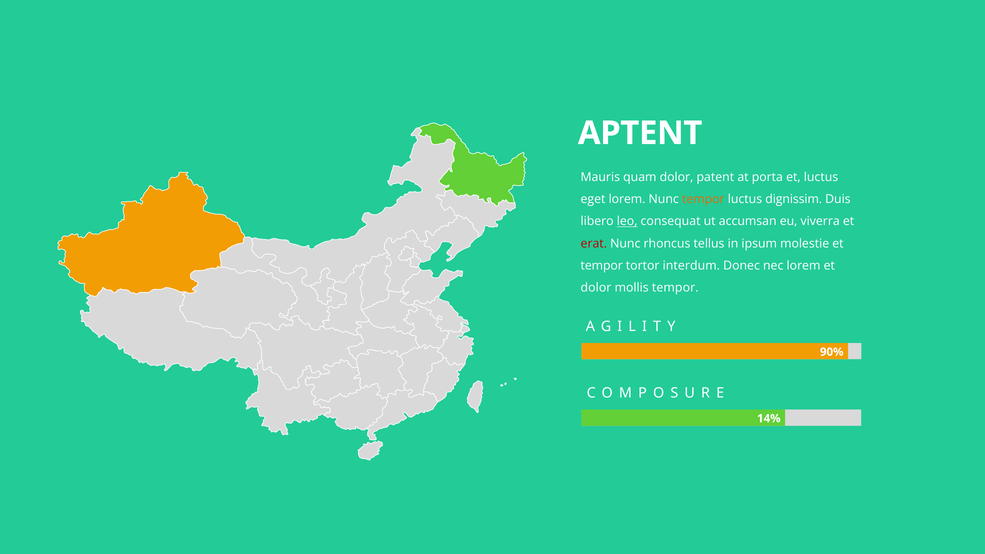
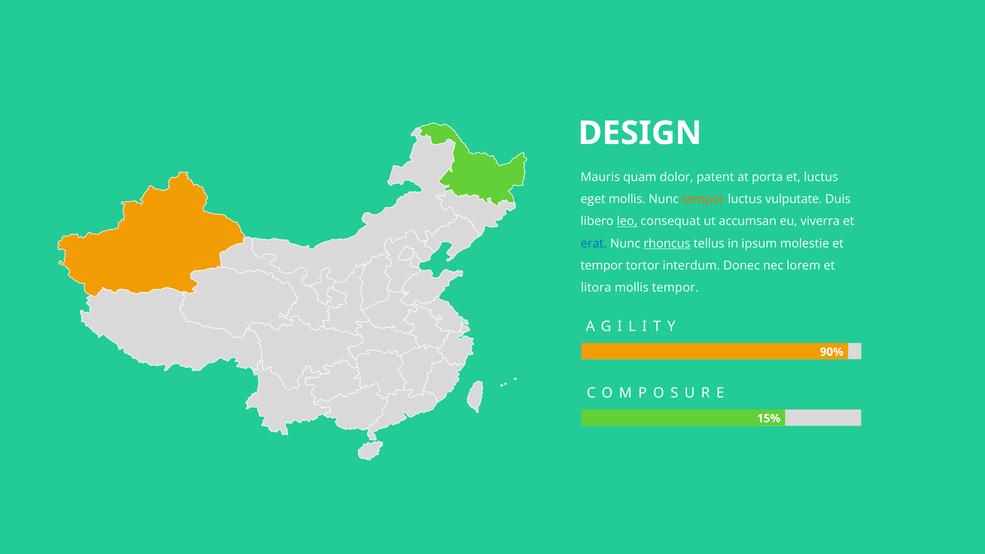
APTENT: APTENT -> DESIGN
eget lorem: lorem -> mollis
dignissim: dignissim -> vulputate
erat colour: red -> blue
rhoncus underline: none -> present
dolor at (596, 288): dolor -> litora
14%: 14% -> 15%
